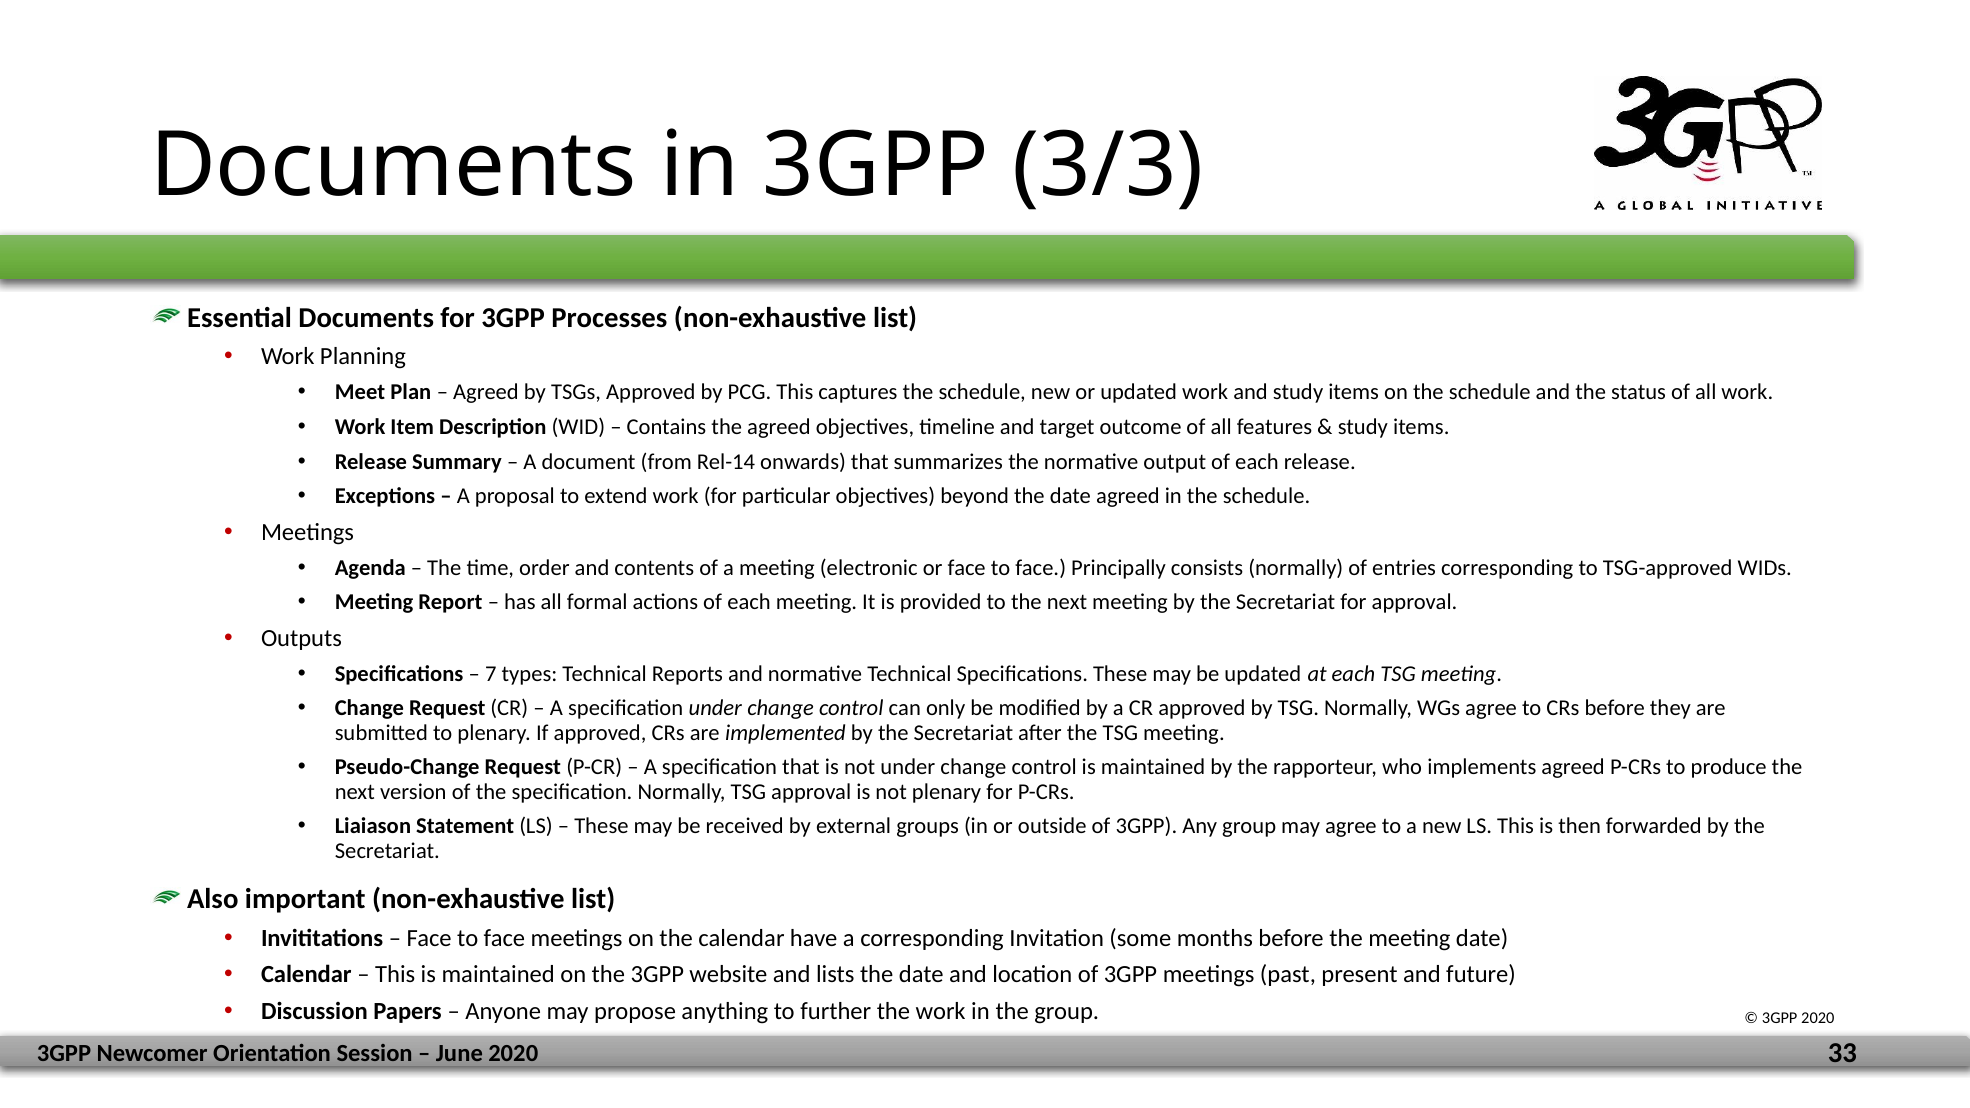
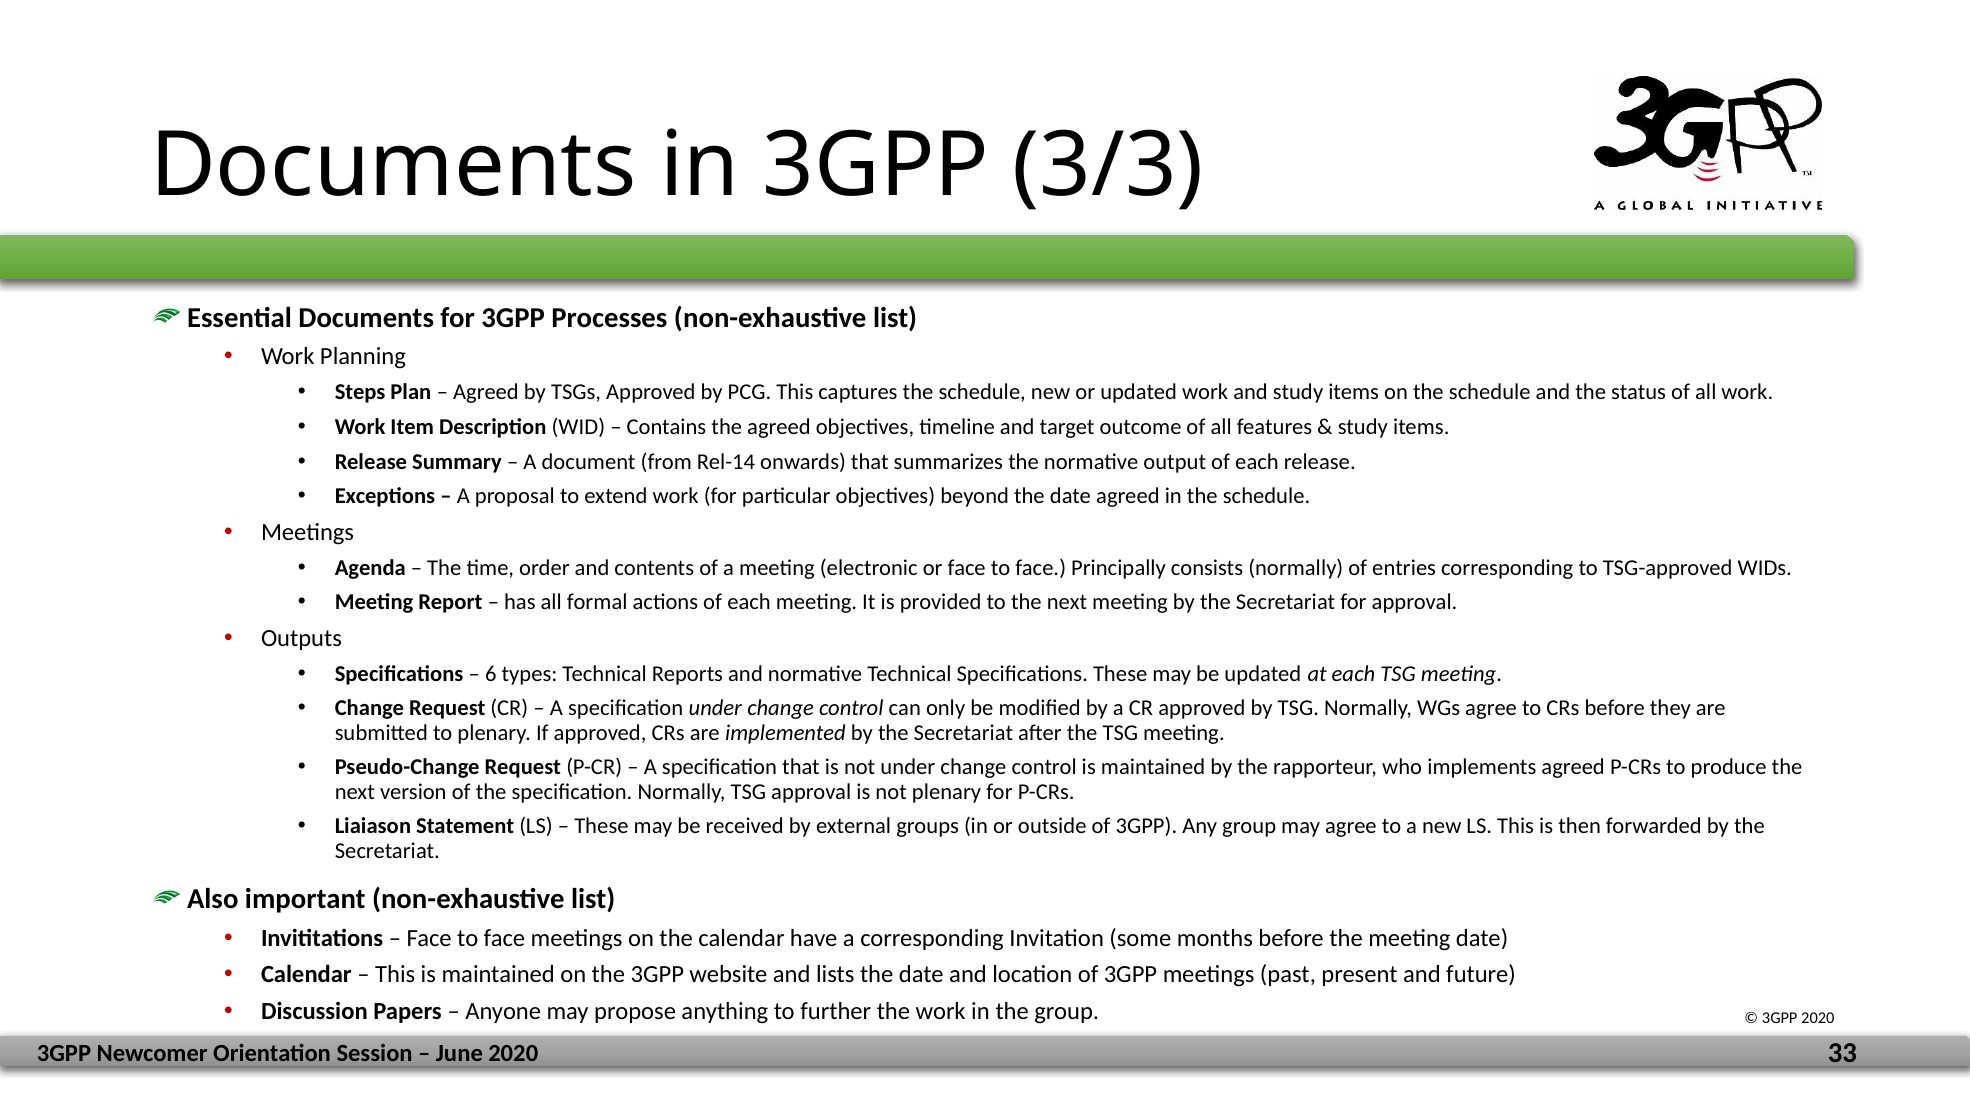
Meet: Meet -> Steps
7: 7 -> 6
